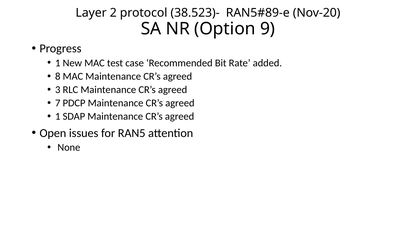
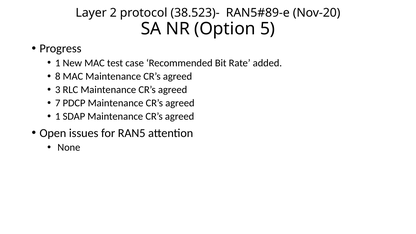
9: 9 -> 5
